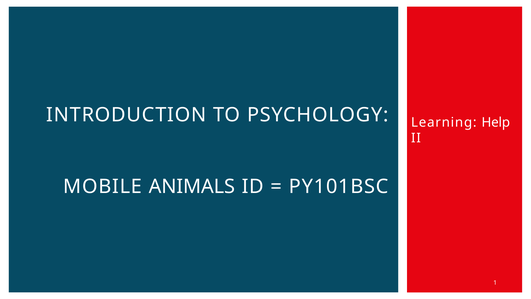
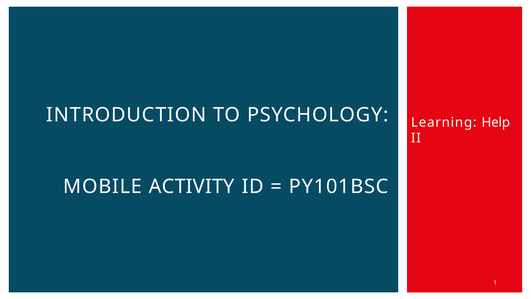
ANIMALS: ANIMALS -> ACTIVITY
